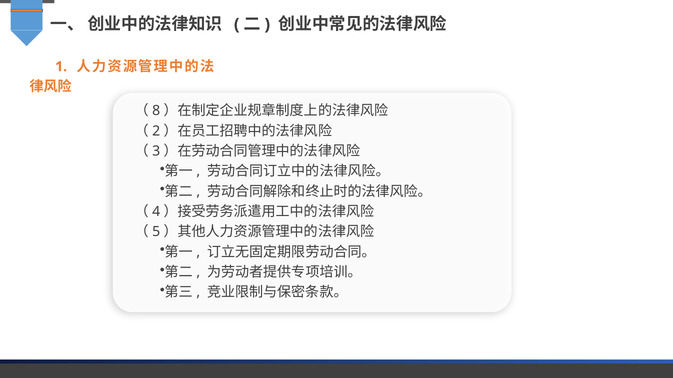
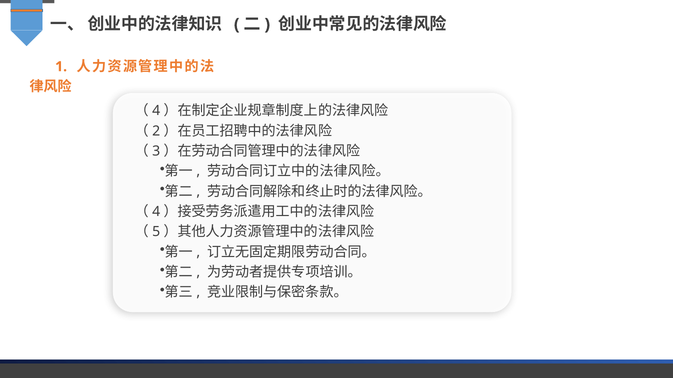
8 at (156, 111): 8 -> 4
